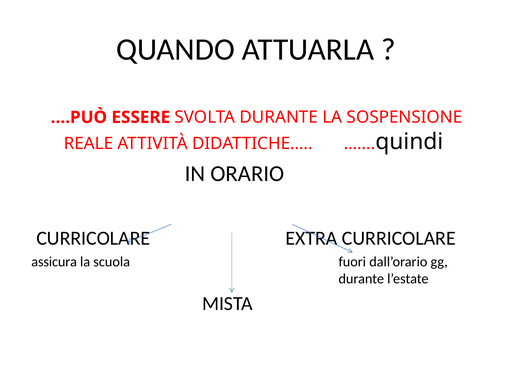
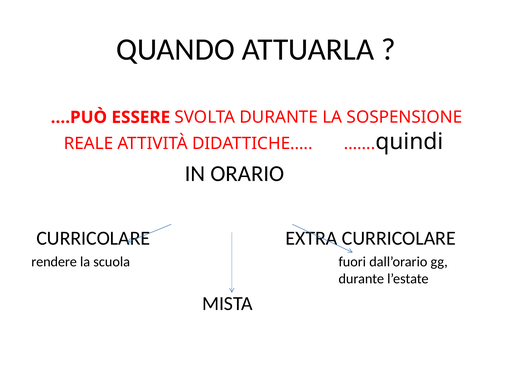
assicura: assicura -> rendere
